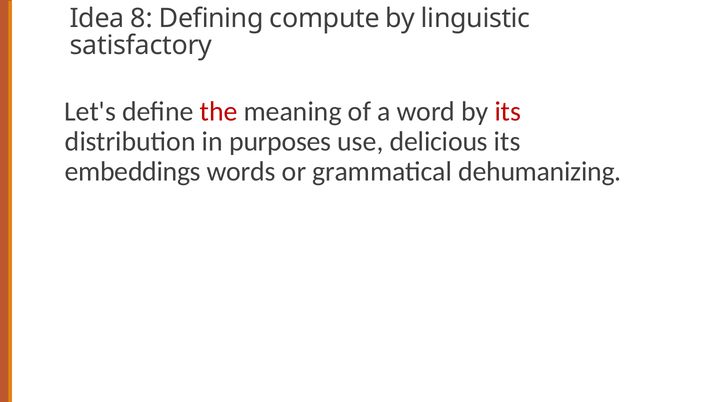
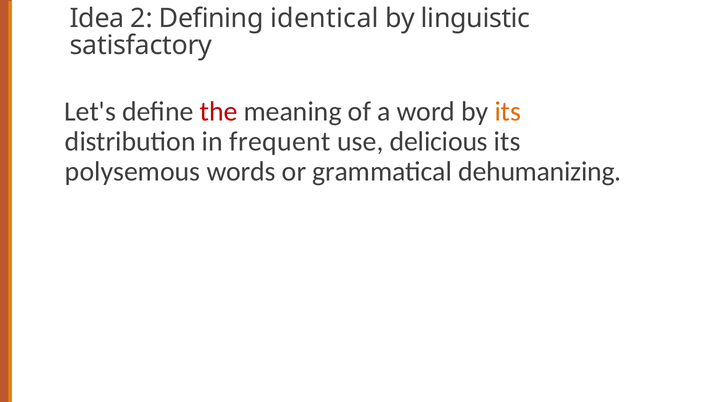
8: 8 -> 2
compute: compute -> identical
its at (508, 111) colour: red -> orange
purposes: purposes -> frequent
embeddings: embeddings -> polysemous
